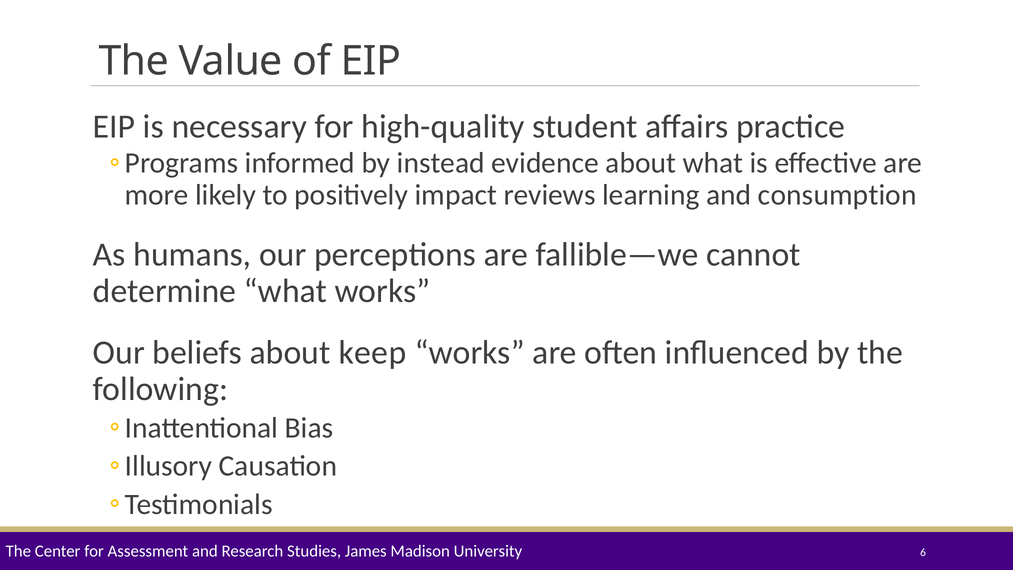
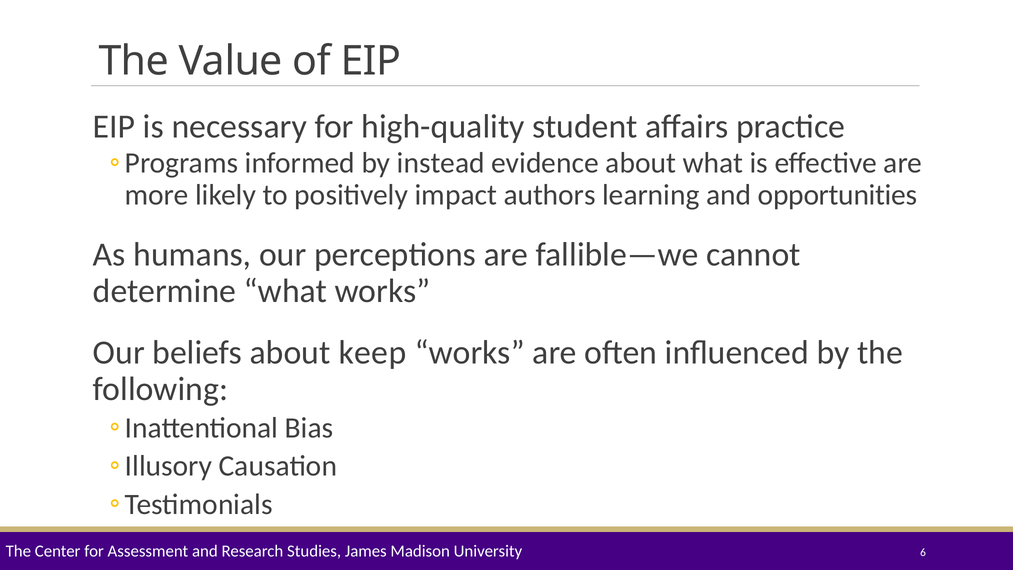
reviews: reviews -> authors
consumption: consumption -> opportunities
